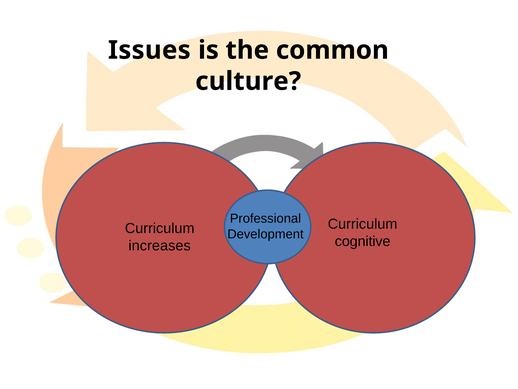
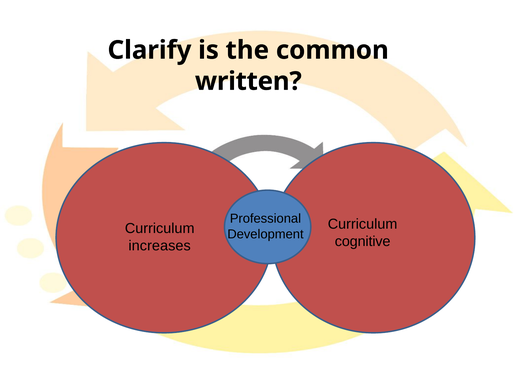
Issues: Issues -> Clarify
culture: culture -> written
